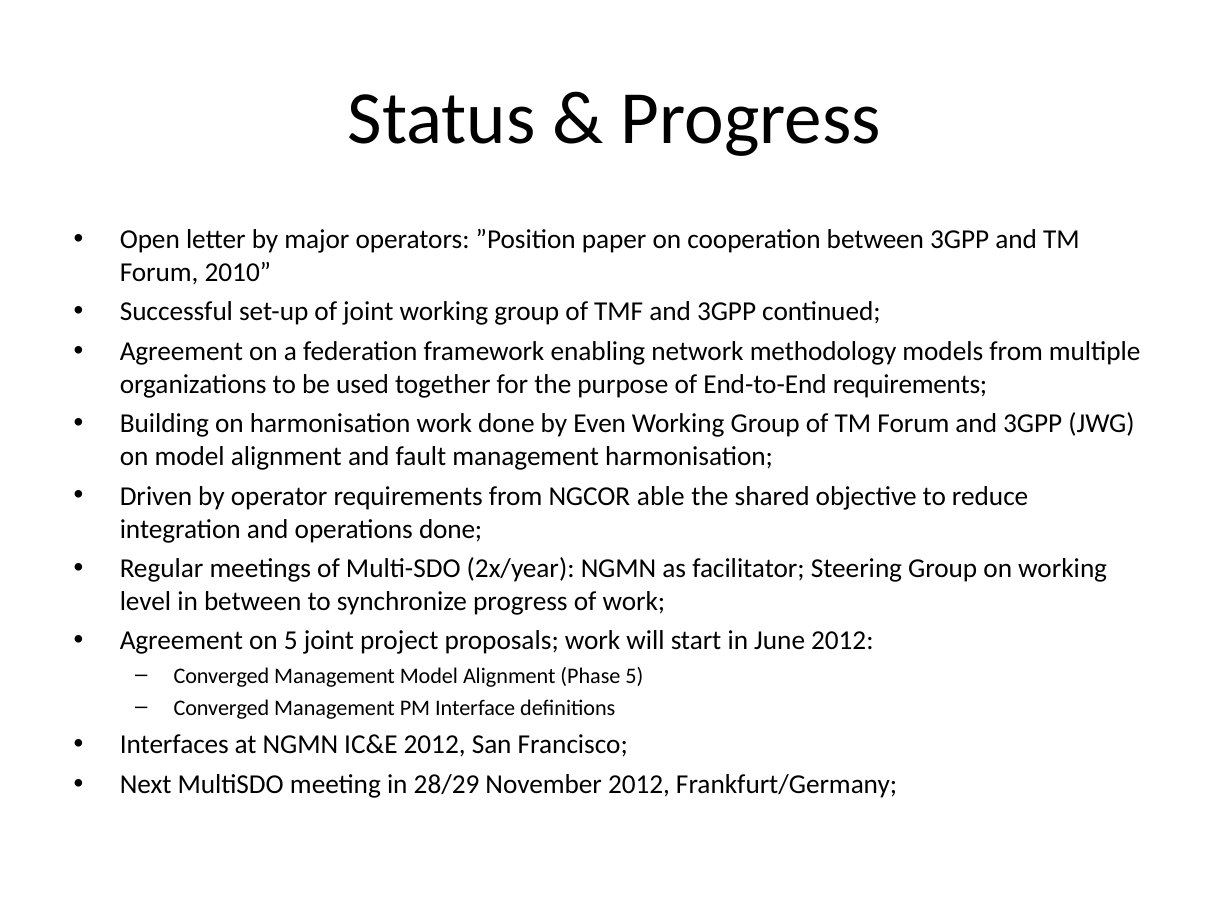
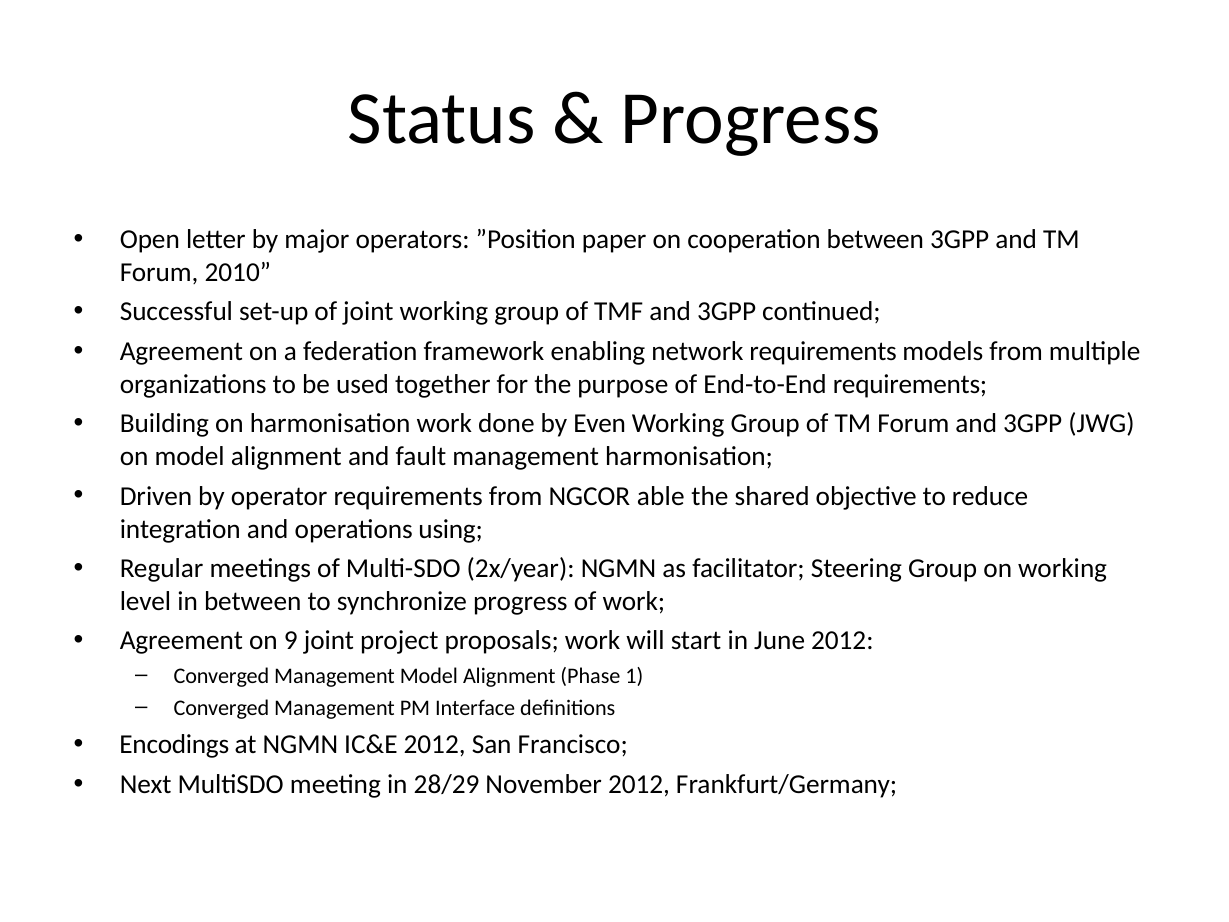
network methodology: methodology -> requirements
operations done: done -> using
on 5: 5 -> 9
Phase 5: 5 -> 1
Interfaces: Interfaces -> Encodings
